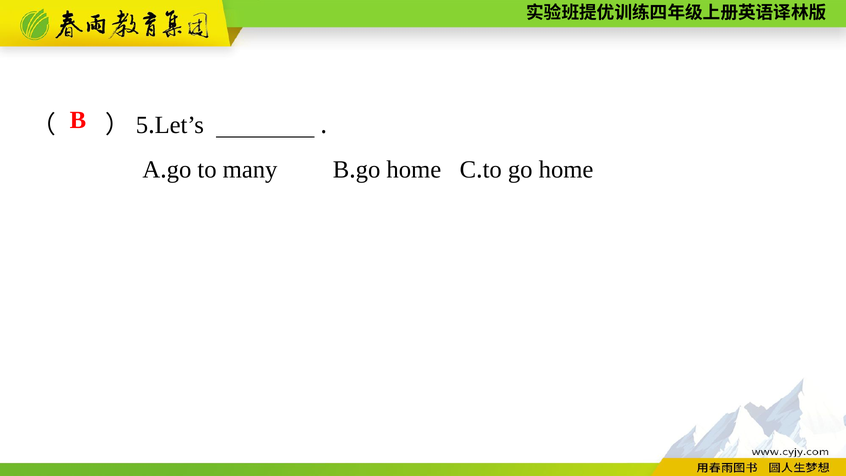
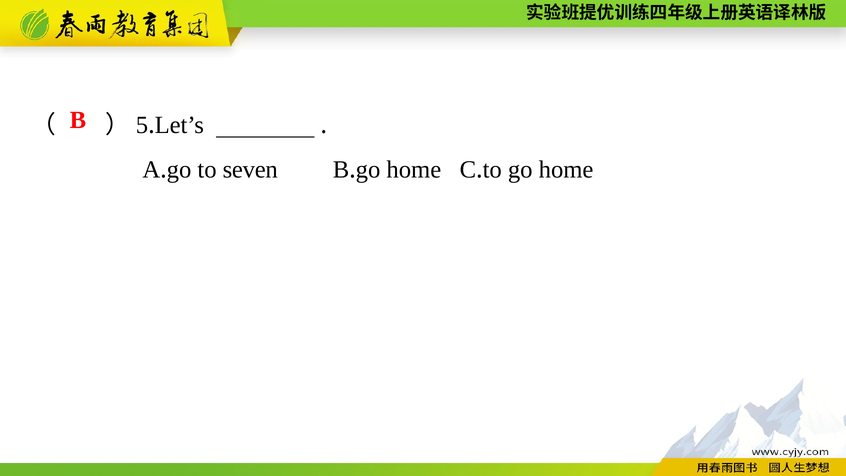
many: many -> seven
